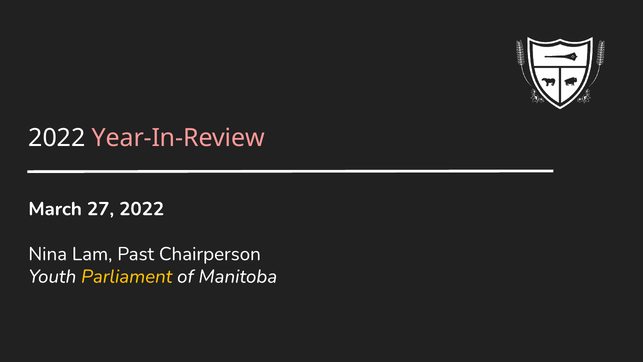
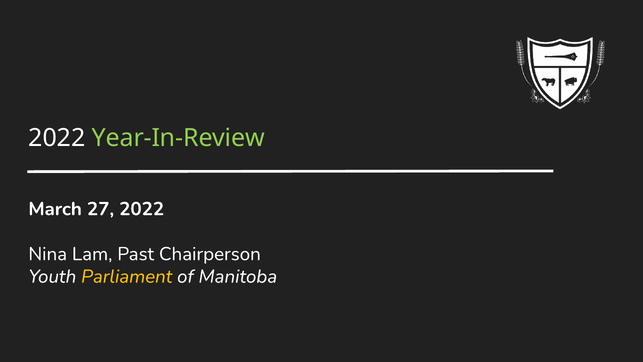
Year-In-Review colour: pink -> light green
